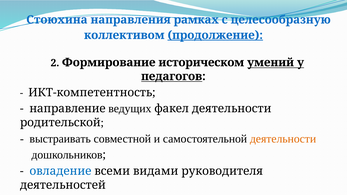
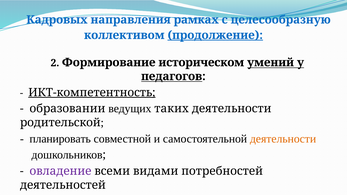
Стоюхина: Стоюхина -> Кадровых
ИКТ-компетентность underline: none -> present
направление: направление -> образовании
факел: факел -> таких
выстраивать: выстраивать -> планировать
овладение colour: blue -> purple
руководителя: руководителя -> потребностей
